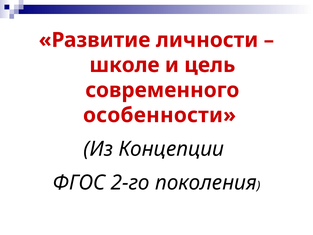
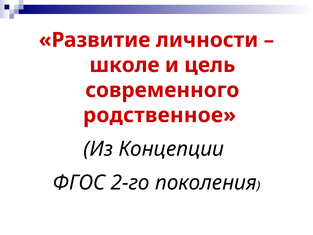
особенности: особенности -> родственное
